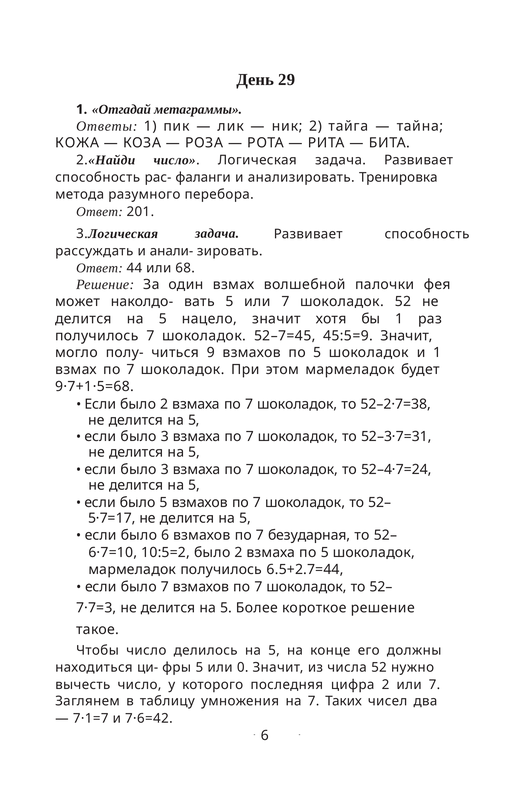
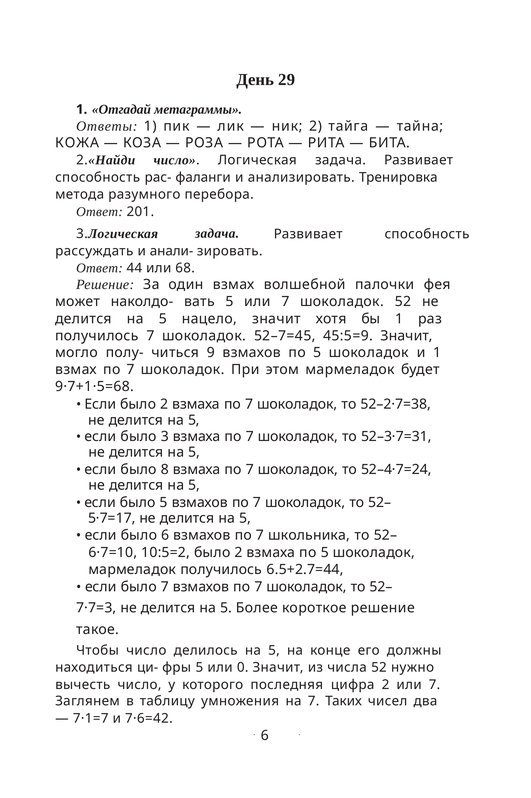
3 at (165, 470): 3 -> 8
безударная: безударная -> школьника
